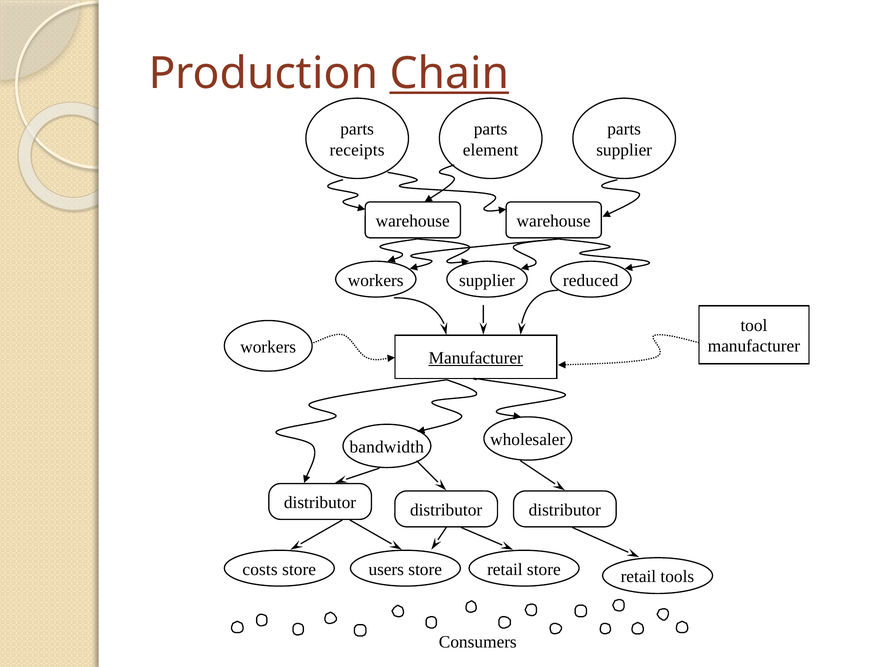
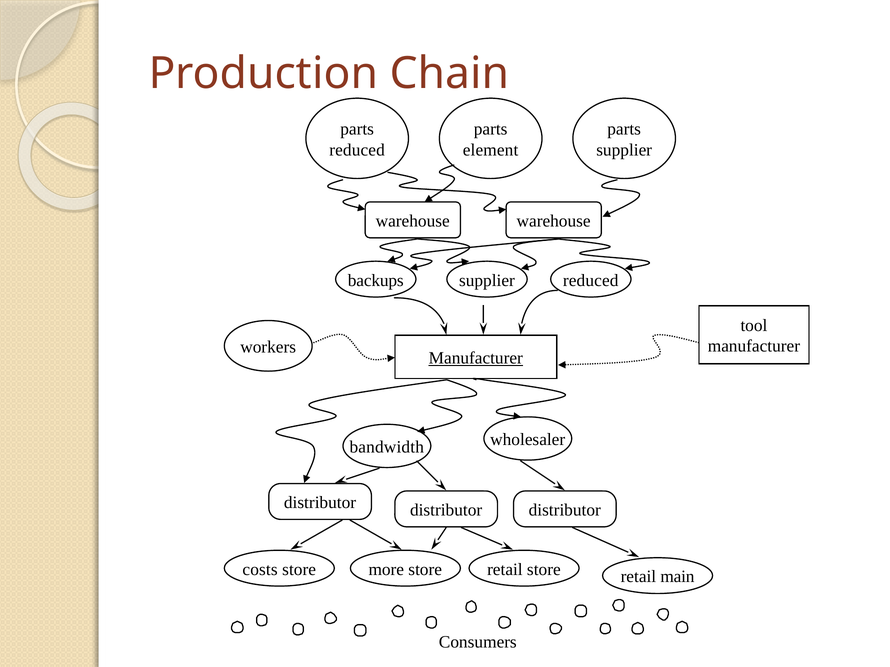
Chain underline: present -> none
receipts at (357, 150): receipts -> reduced
workers at (376, 281): workers -> backups
users: users -> more
tools: tools -> main
